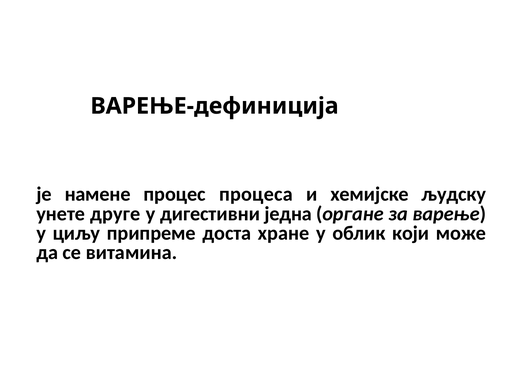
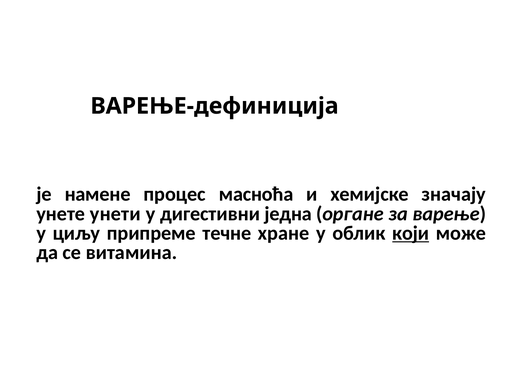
процеса: процеса -> масноћа
људску: људску -> значају
друге: друге -> унети
доста: доста -> течне
који underline: none -> present
